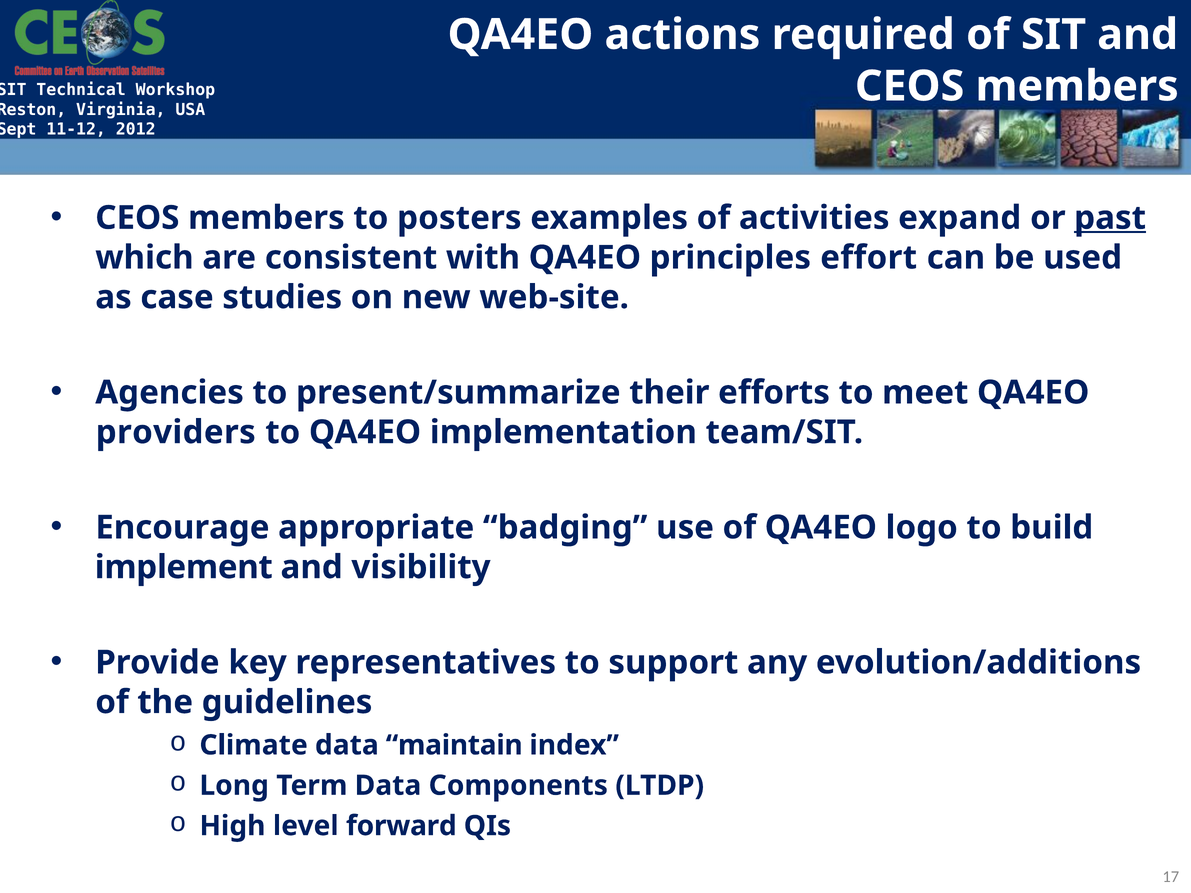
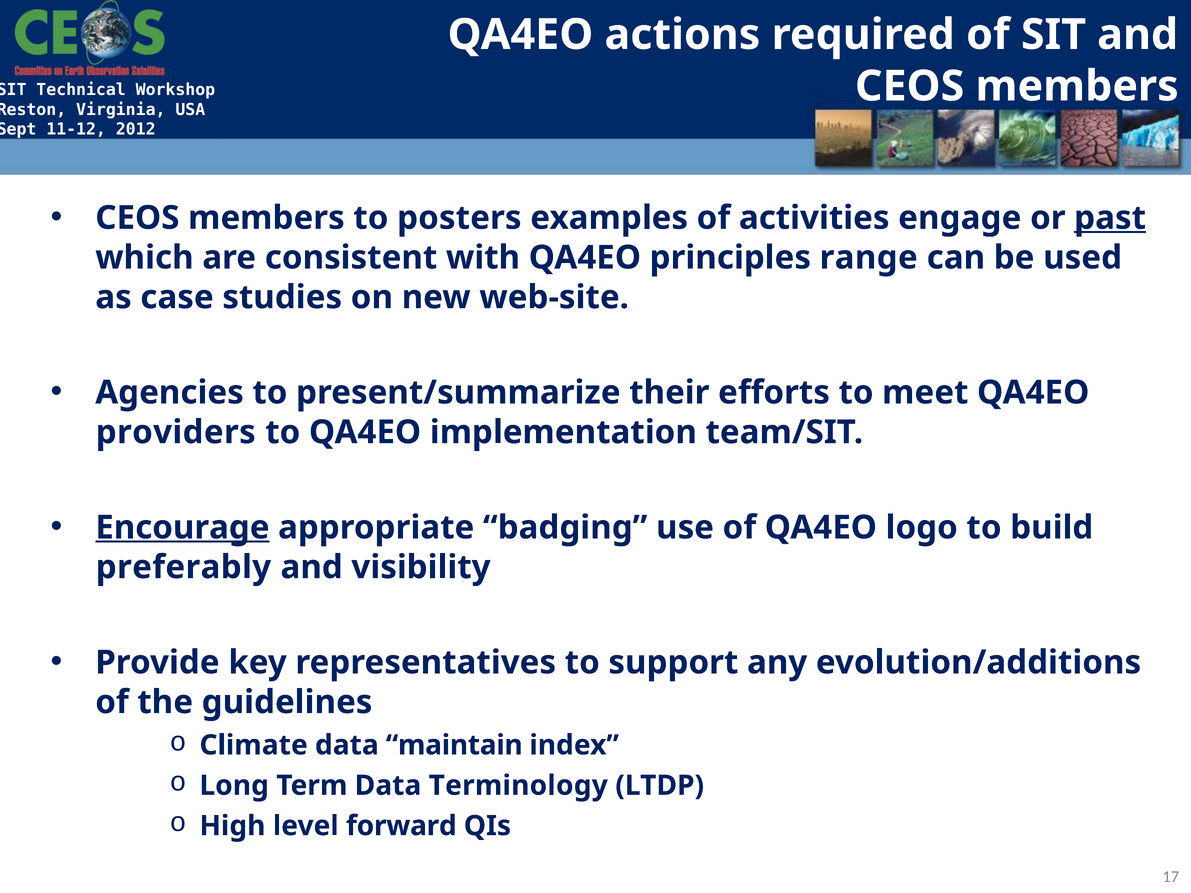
expand: expand -> engage
effort: effort -> range
Encourage underline: none -> present
implement: implement -> preferably
Components: Components -> Terminology
